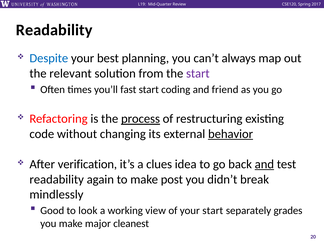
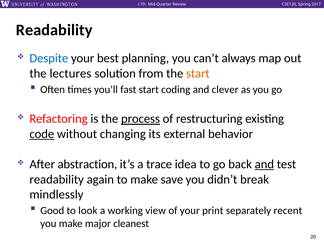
relevant: relevant -> lectures
start at (198, 73) colour: purple -> orange
friend: friend -> clever
code underline: none -> present
behavior underline: present -> none
verification: verification -> abstraction
clues: clues -> trace
post: post -> save
your start: start -> print
grades: grades -> recent
